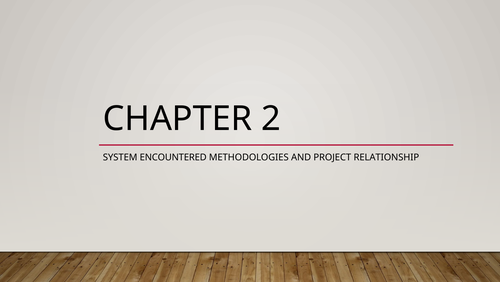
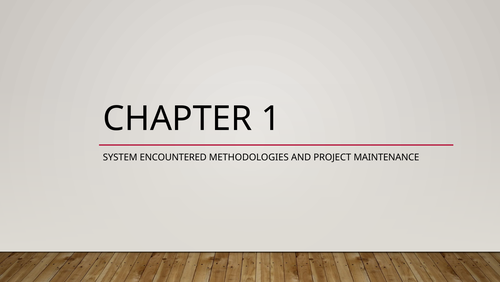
2: 2 -> 1
RELATIONSHIP: RELATIONSHIP -> MAINTENANCE
